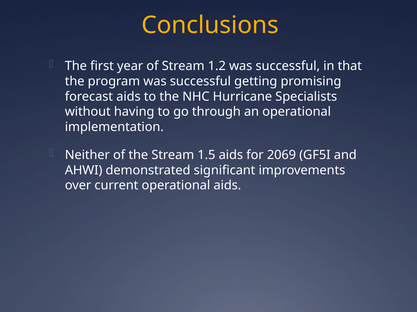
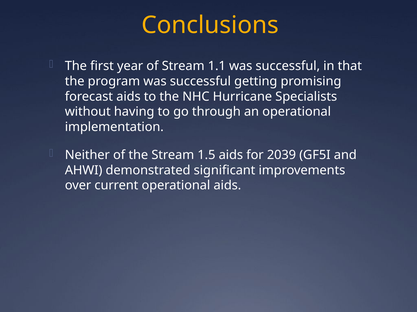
1.2: 1.2 -> 1.1
2069: 2069 -> 2039
